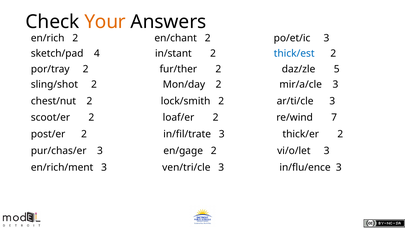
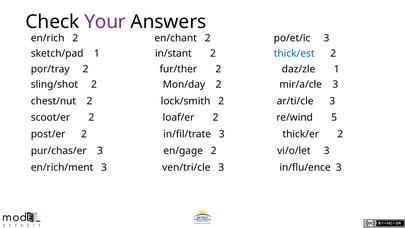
Your colour: orange -> purple
sketch/pad 4: 4 -> 1
daz/zle 5: 5 -> 1
7: 7 -> 5
